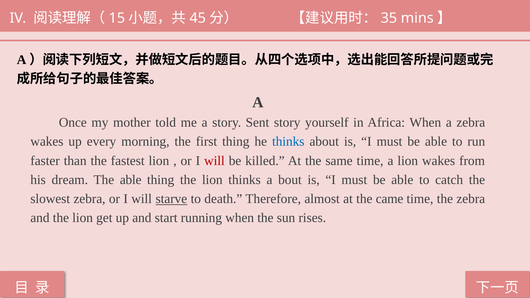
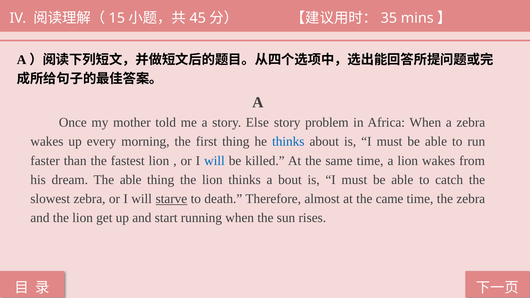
Sent: Sent -> Else
yourself: yourself -> problem
will at (214, 161) colour: red -> blue
